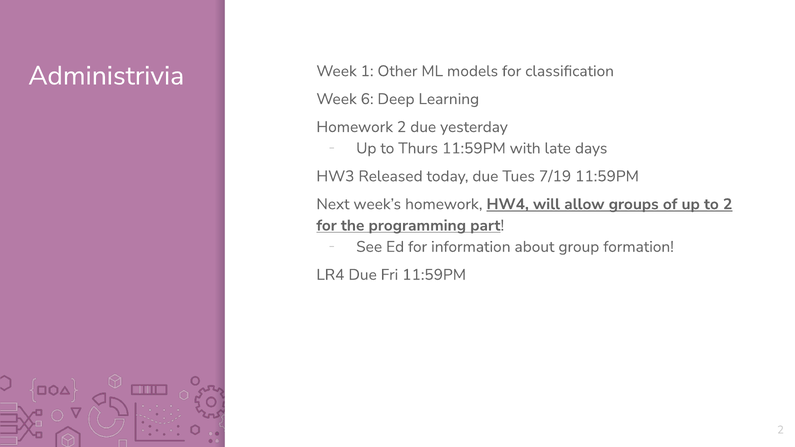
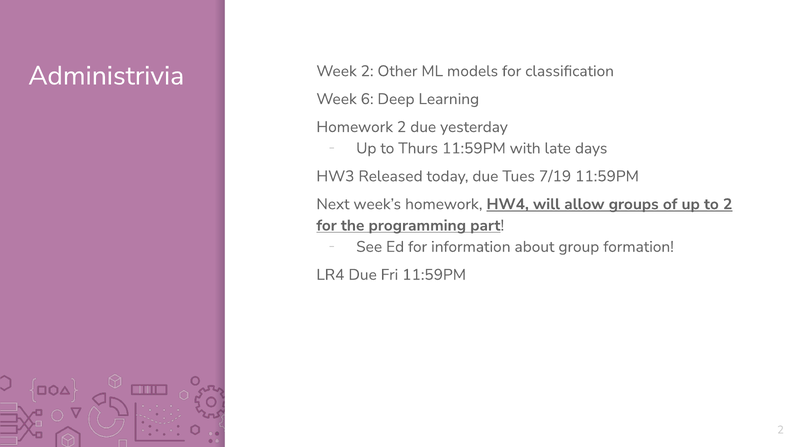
Week 1: 1 -> 2
